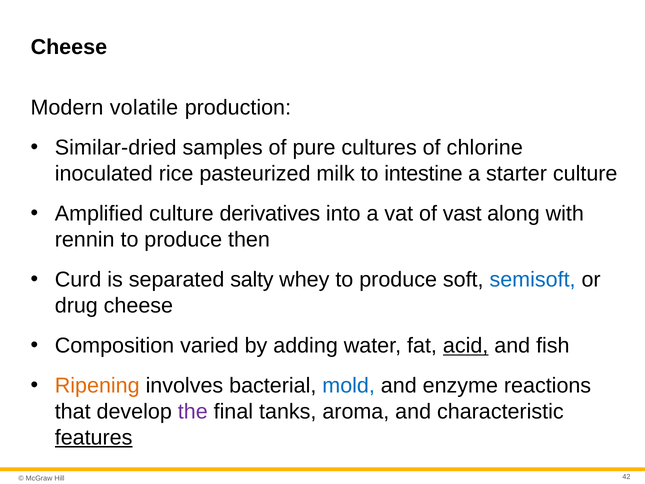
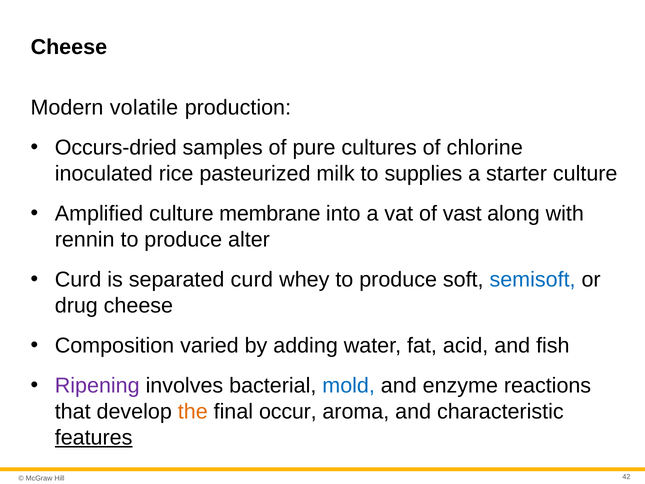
Similar-dried: Similar-dried -> Occurs-dried
intestine: intestine -> supplies
derivatives: derivatives -> membrane
then: then -> alter
separated salty: salty -> curd
acid underline: present -> none
Ripening colour: orange -> purple
the colour: purple -> orange
tanks: tanks -> occur
